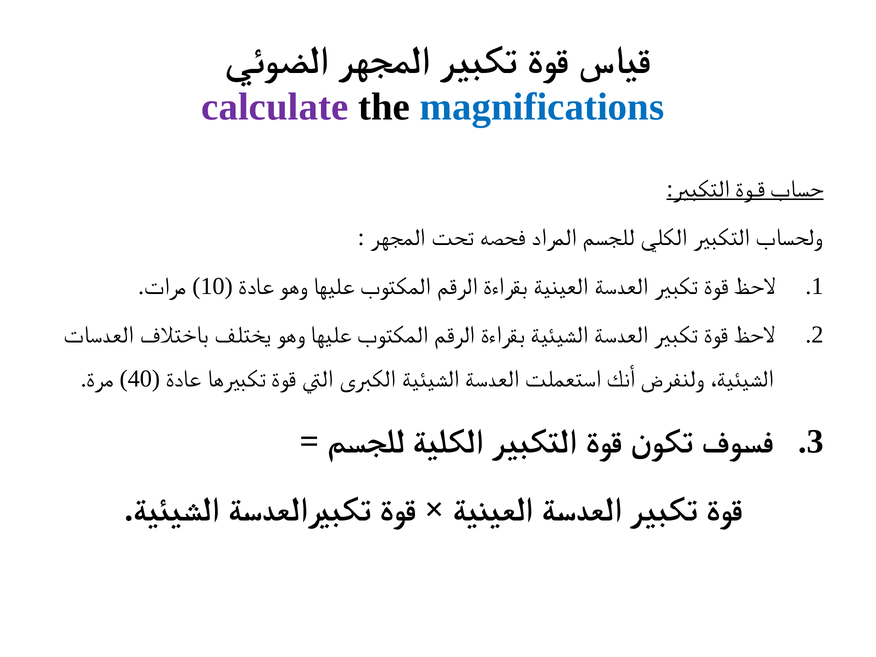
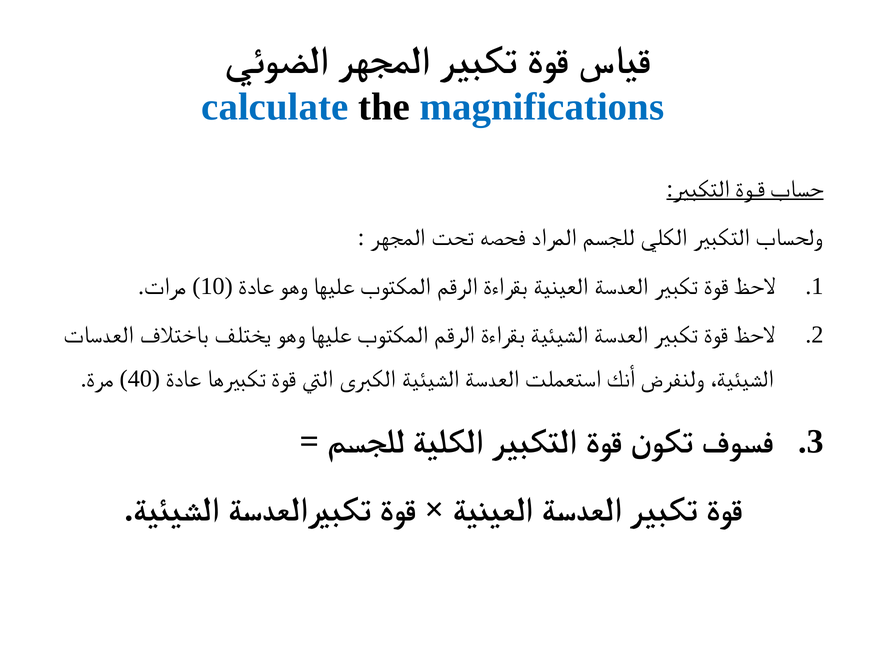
calculate colour: purple -> blue
